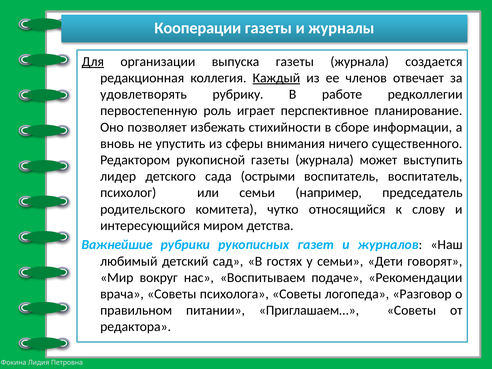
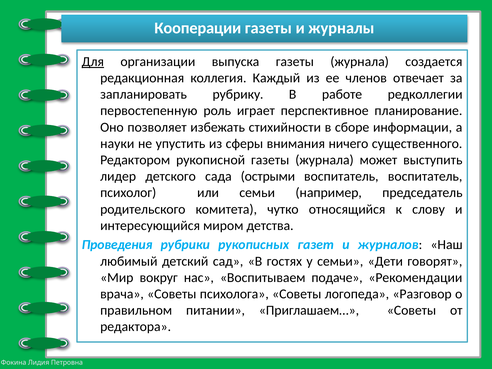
Каждый underline: present -> none
удовлетворять: удовлетворять -> запланировать
вновь: вновь -> науки
Важнейшие: Важнейшие -> Проведения
